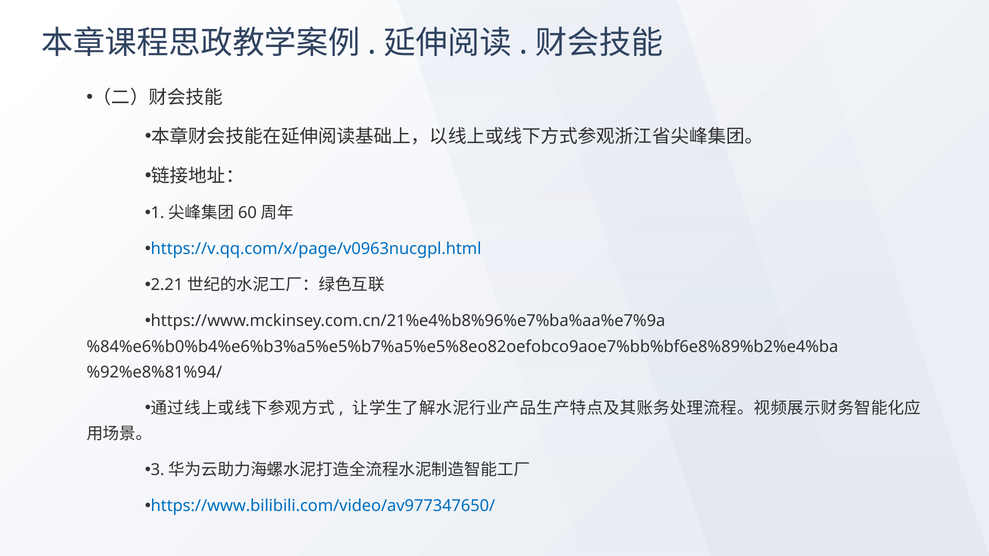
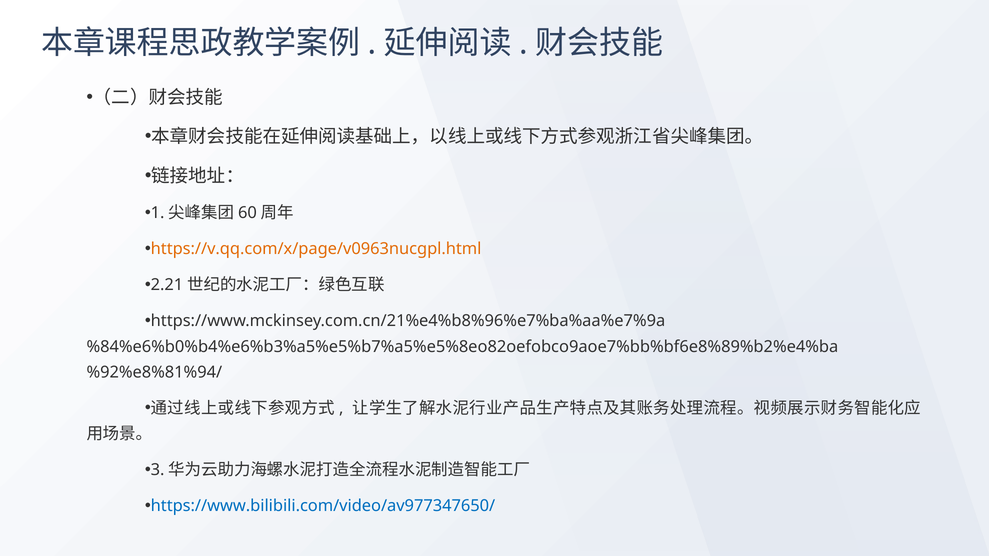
https://v.qq.com/x/page/v0963nucgpl.html colour: blue -> orange
